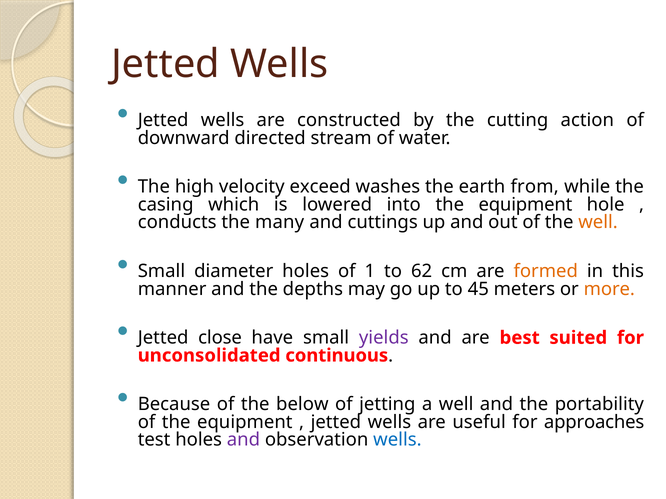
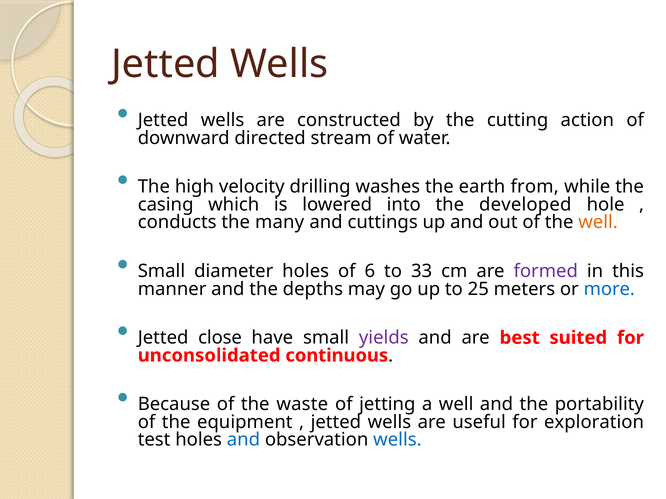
exceed: exceed -> drilling
into the equipment: equipment -> developed
1: 1 -> 6
62: 62 -> 33
formed colour: orange -> purple
45: 45 -> 25
more colour: orange -> blue
below: below -> waste
approaches: approaches -> exploration
and at (243, 440) colour: purple -> blue
